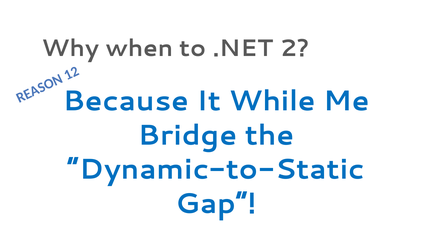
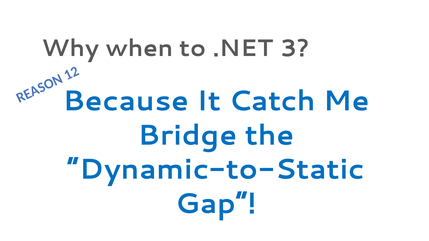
.NET 2: 2 -> 3
While: While -> Catch
